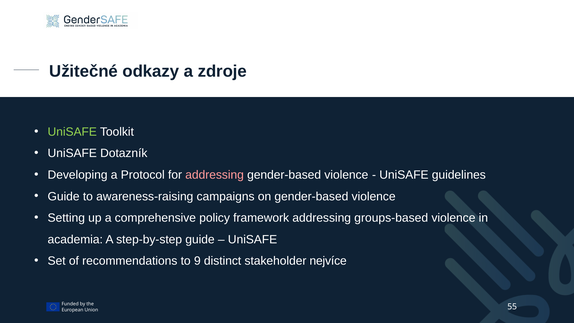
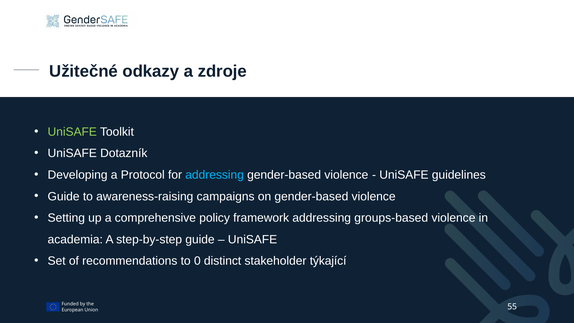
addressing at (215, 175) colour: pink -> light blue
9: 9 -> 0
nejvíce: nejvíce -> týkající
